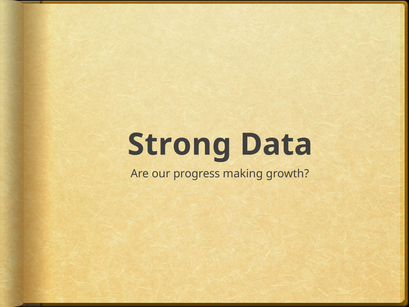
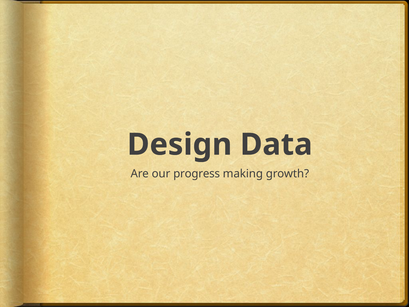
Strong: Strong -> Design
